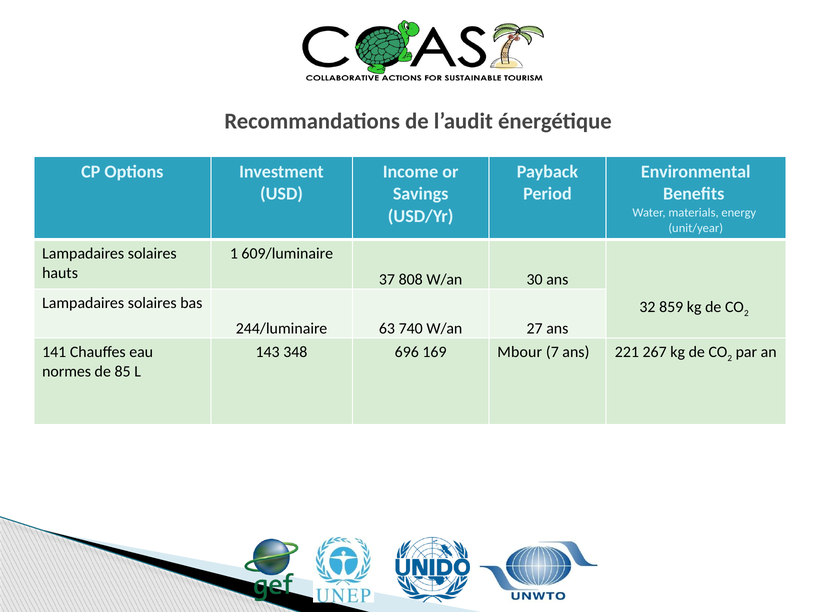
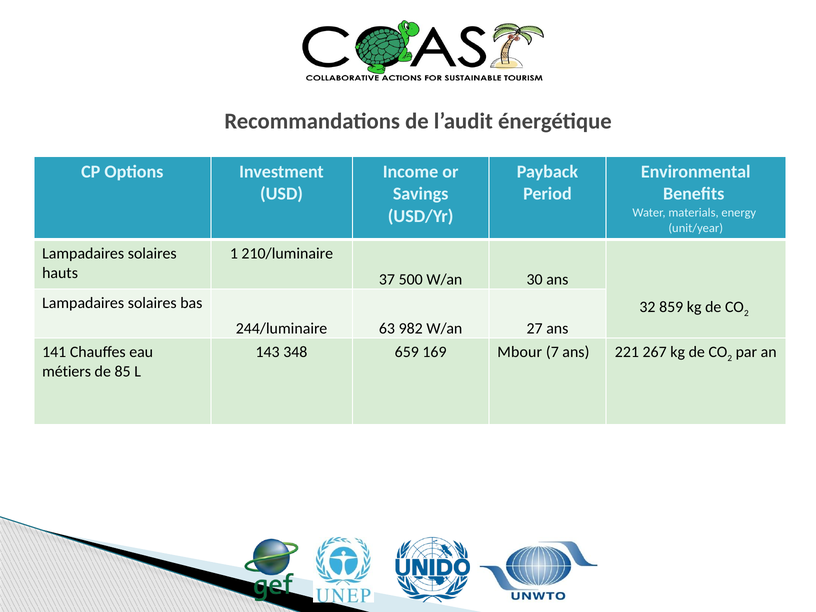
609/luminaire: 609/luminaire -> 210/luminaire
808: 808 -> 500
740: 740 -> 982
696: 696 -> 659
normes: normes -> métiers
